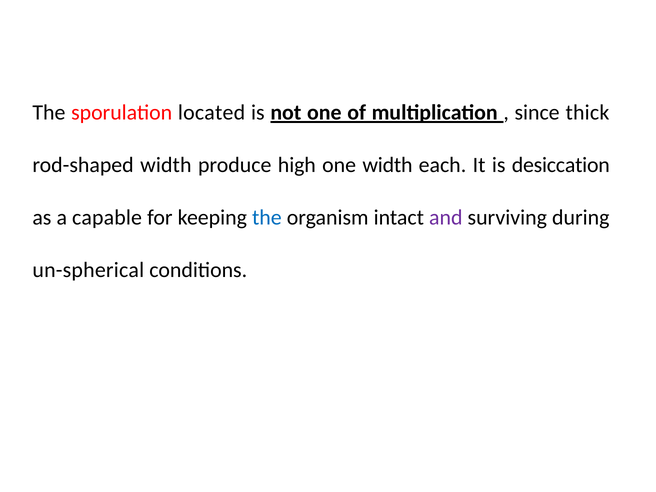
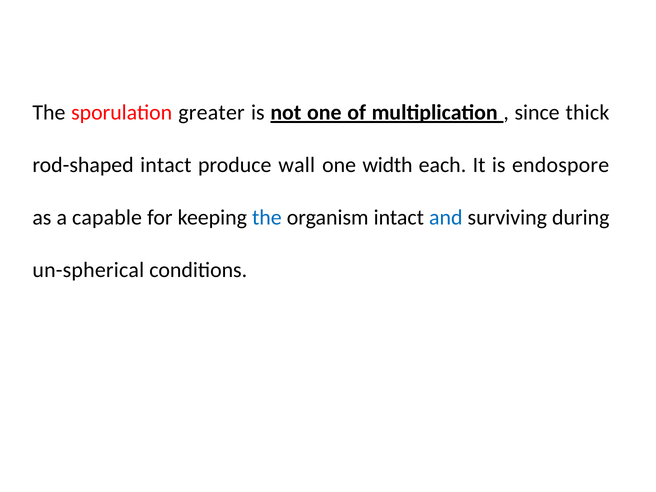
located: located -> greater
rod-shaped width: width -> intact
high: high -> wall
desiccation: desiccation -> endospore
and colour: purple -> blue
